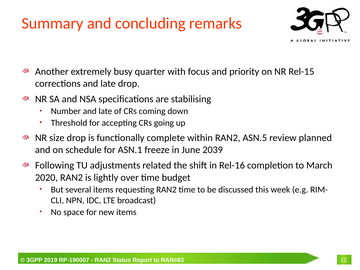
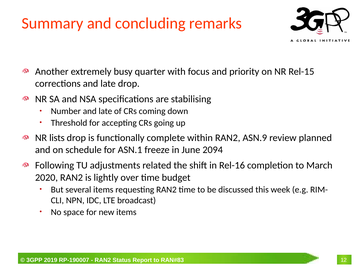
size: size -> lists
ASN.5: ASN.5 -> ASN.9
2039: 2039 -> 2094
